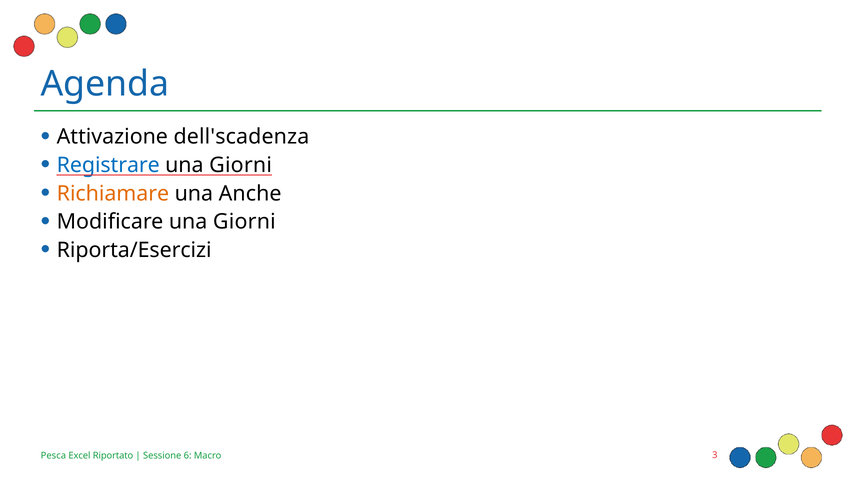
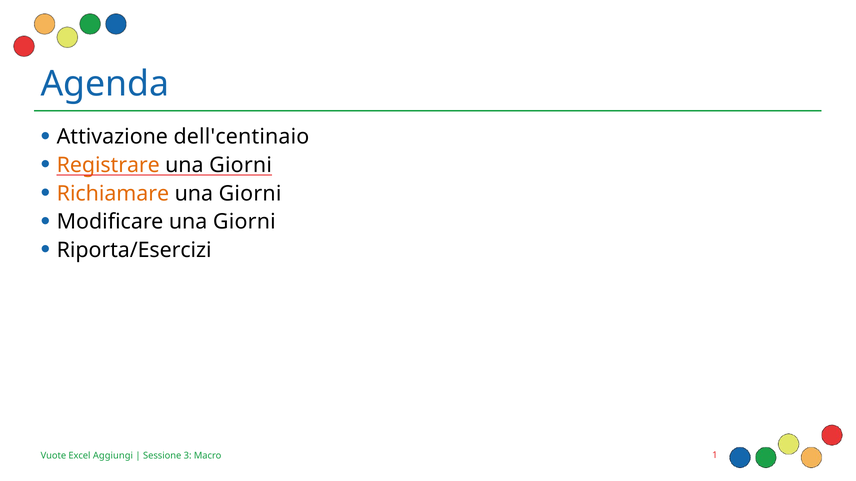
dell'scadenza: dell'scadenza -> dell'centinaio
Registrare colour: blue -> orange
Anche at (250, 194): Anche -> Giorni
Pesca: Pesca -> Vuote
Riportato: Riportato -> Aggiungi
6: 6 -> 3
3: 3 -> 1
